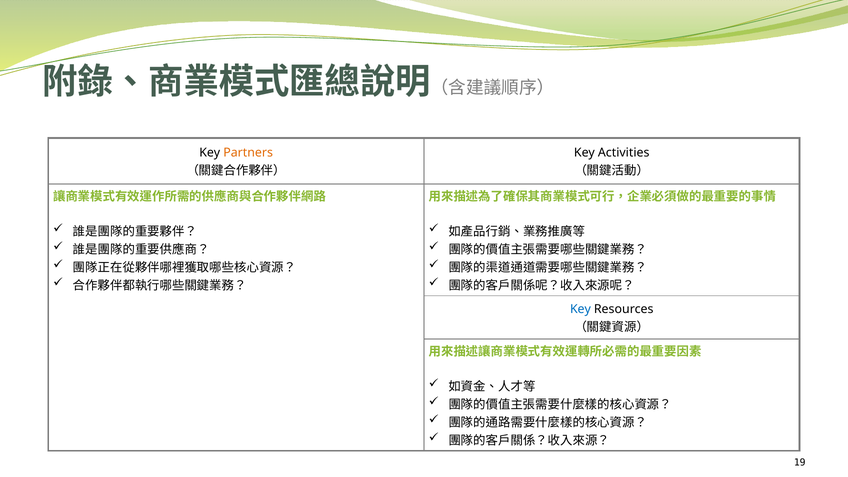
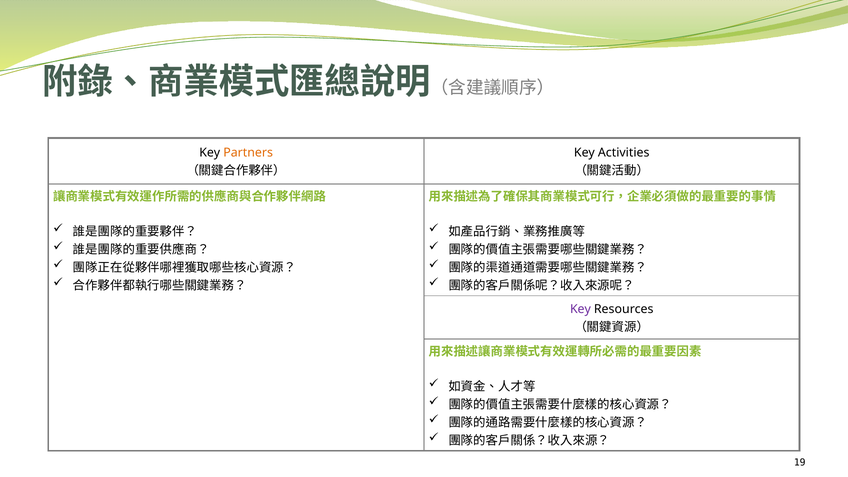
Key at (580, 309) colour: blue -> purple
